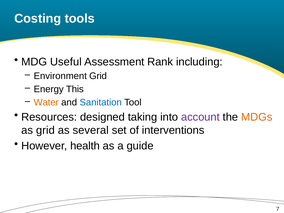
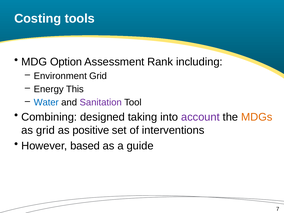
Useful: Useful -> Option
Water colour: orange -> blue
Sanitation colour: blue -> purple
Resources: Resources -> Combining
several: several -> positive
health: health -> based
